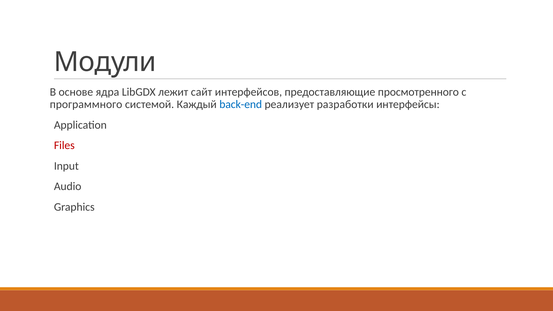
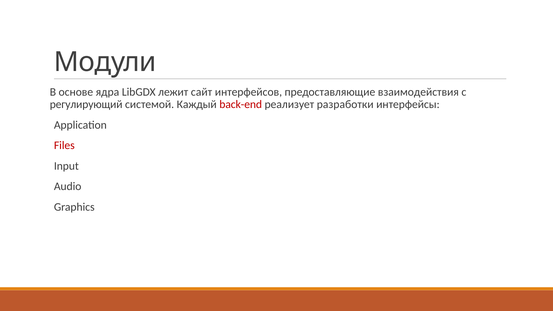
просмотренного: просмотренного -> взаимодействия
программного: программного -> регулирующий
back-end colour: blue -> red
